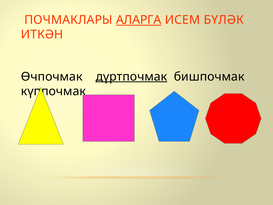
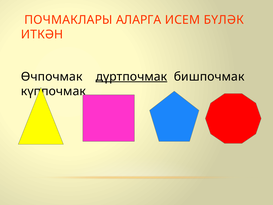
АЛАРГА underline: present -> none
